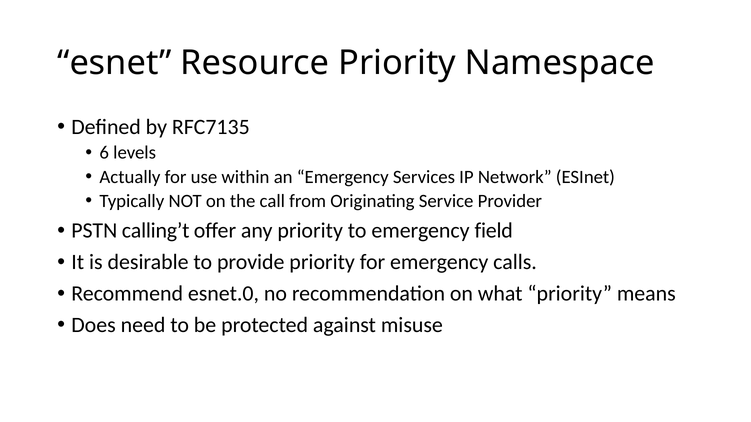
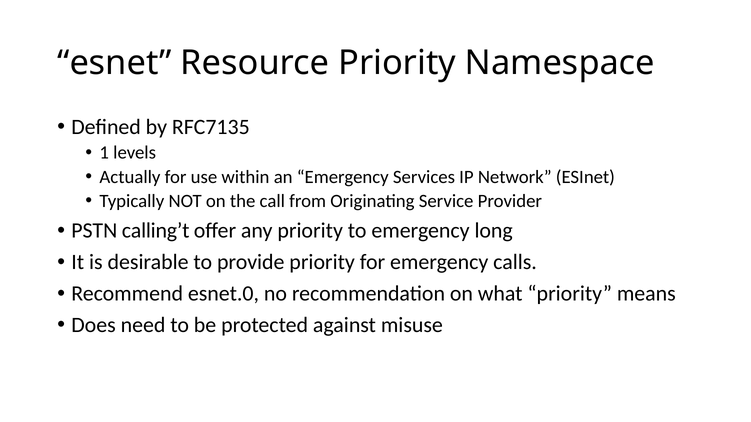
6: 6 -> 1
field: field -> long
